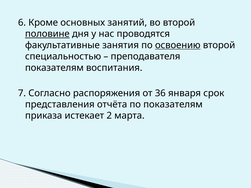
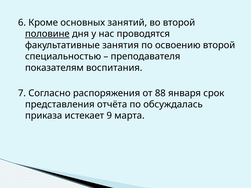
освоению underline: present -> none
36: 36 -> 88
по показателям: показателям -> обсуждалась
2: 2 -> 9
